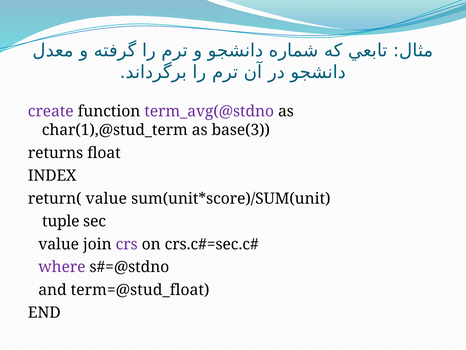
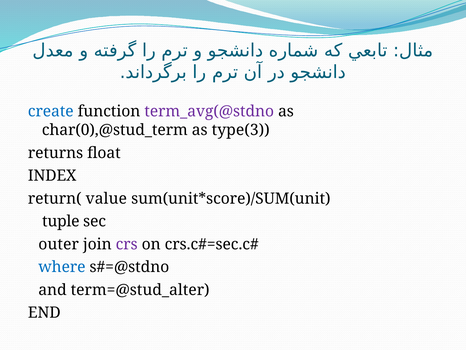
create colour: purple -> blue
char(1),@stud_term: char(1),@stud_term -> char(0),@stud_term
base(3: base(3 -> type(3
value at (59, 244): value -> outer
where colour: purple -> blue
term=@stud_float: term=@stud_float -> term=@stud_alter
